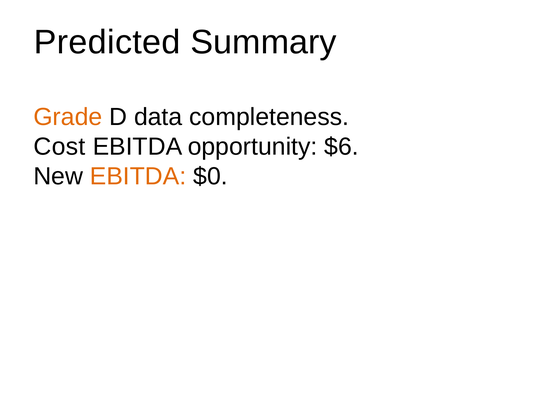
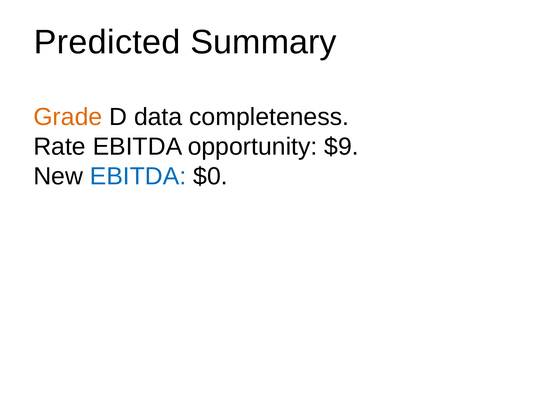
Cost: Cost -> Rate
$6: $6 -> $9
EBITDA at (138, 177) colour: orange -> blue
